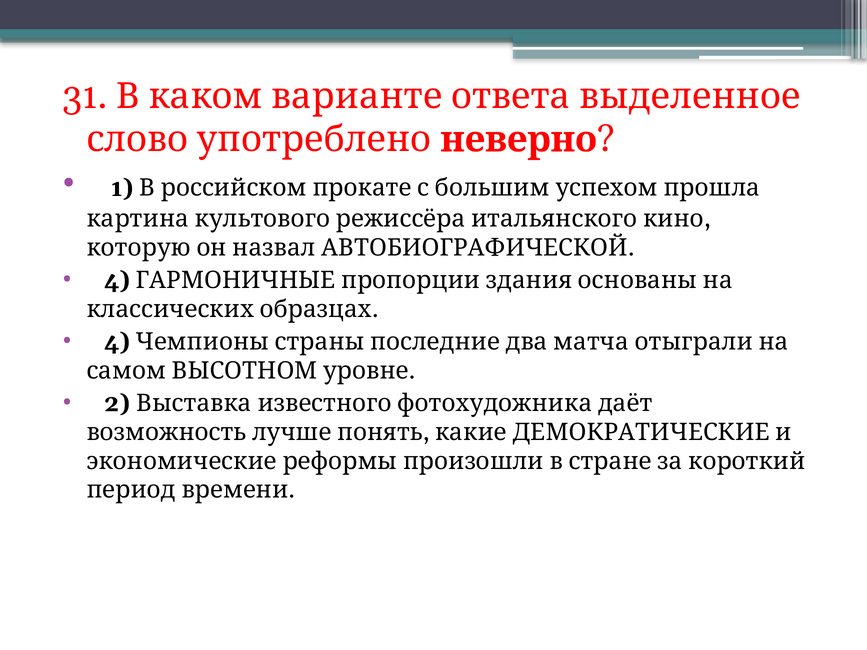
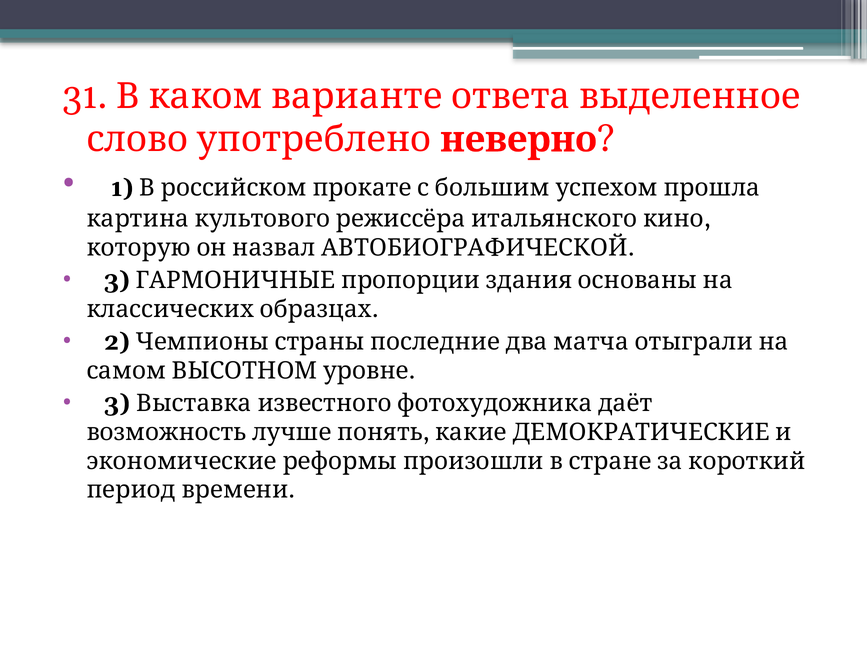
4 at (117, 280): 4 -> 3
4 at (117, 342): 4 -> 2
2 at (117, 403): 2 -> 3
